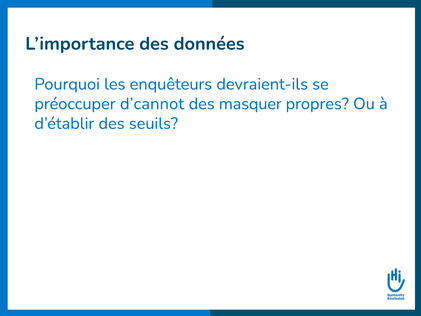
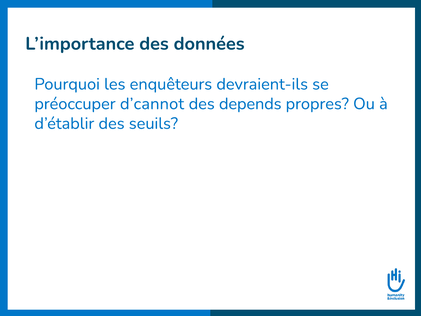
masquer: masquer -> depends
